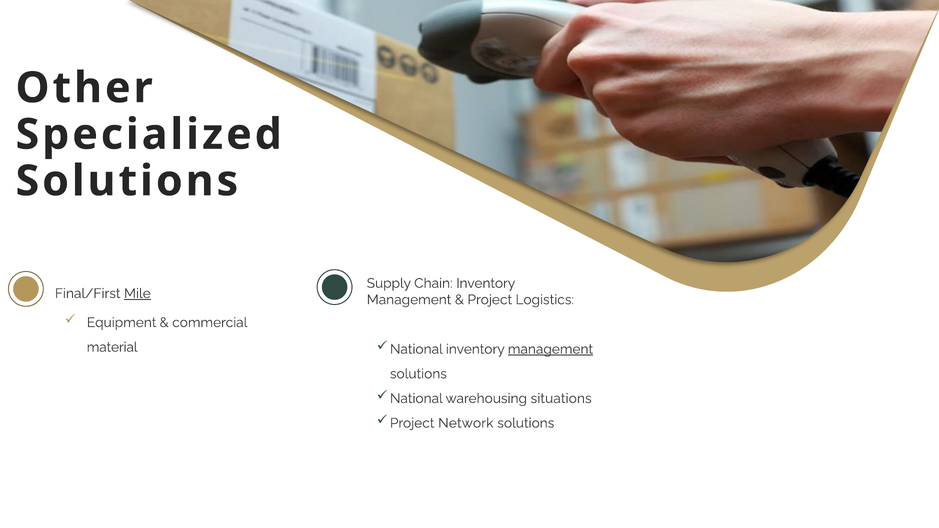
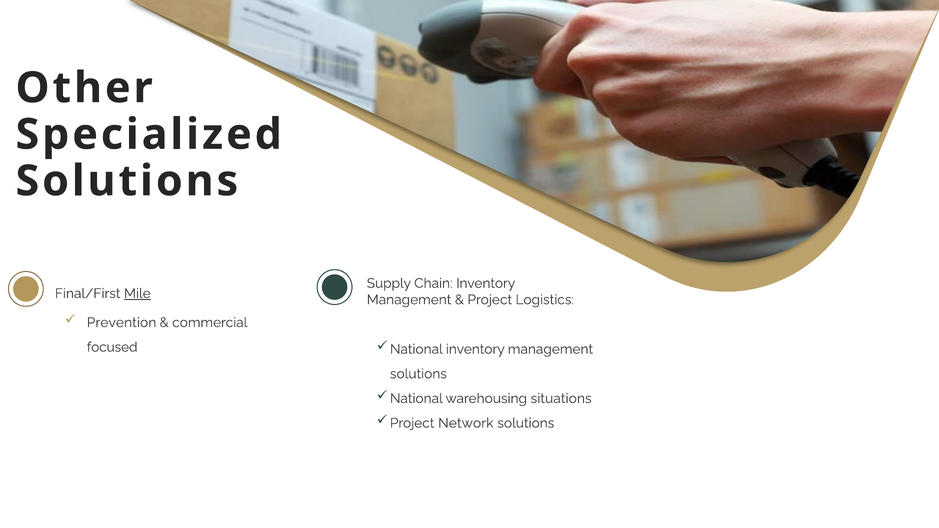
Equipment: Equipment -> Prevention
material: material -> focused
management at (550, 349) underline: present -> none
